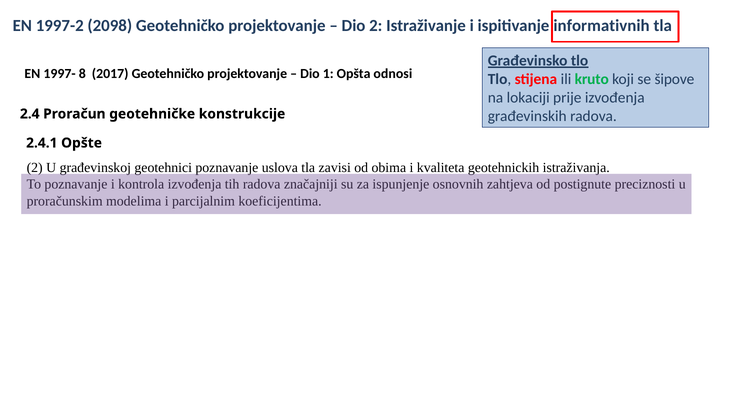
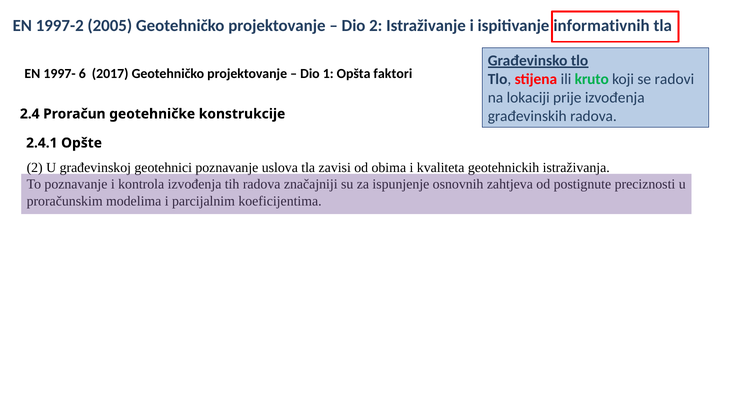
2098: 2098 -> 2005
8: 8 -> 6
odnosi: odnosi -> faktori
šipove: šipove -> radovi
